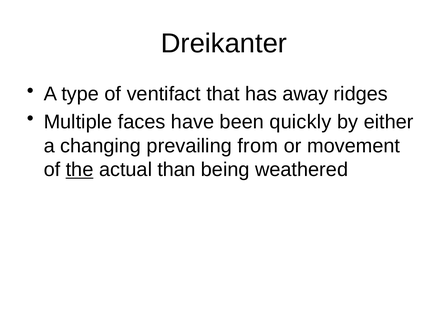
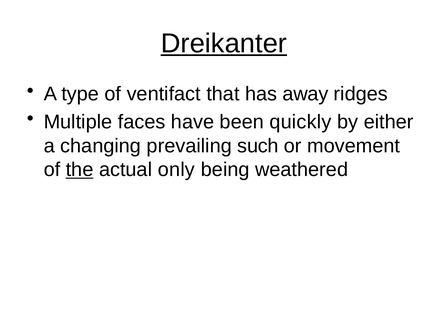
Dreikanter underline: none -> present
from: from -> such
than: than -> only
